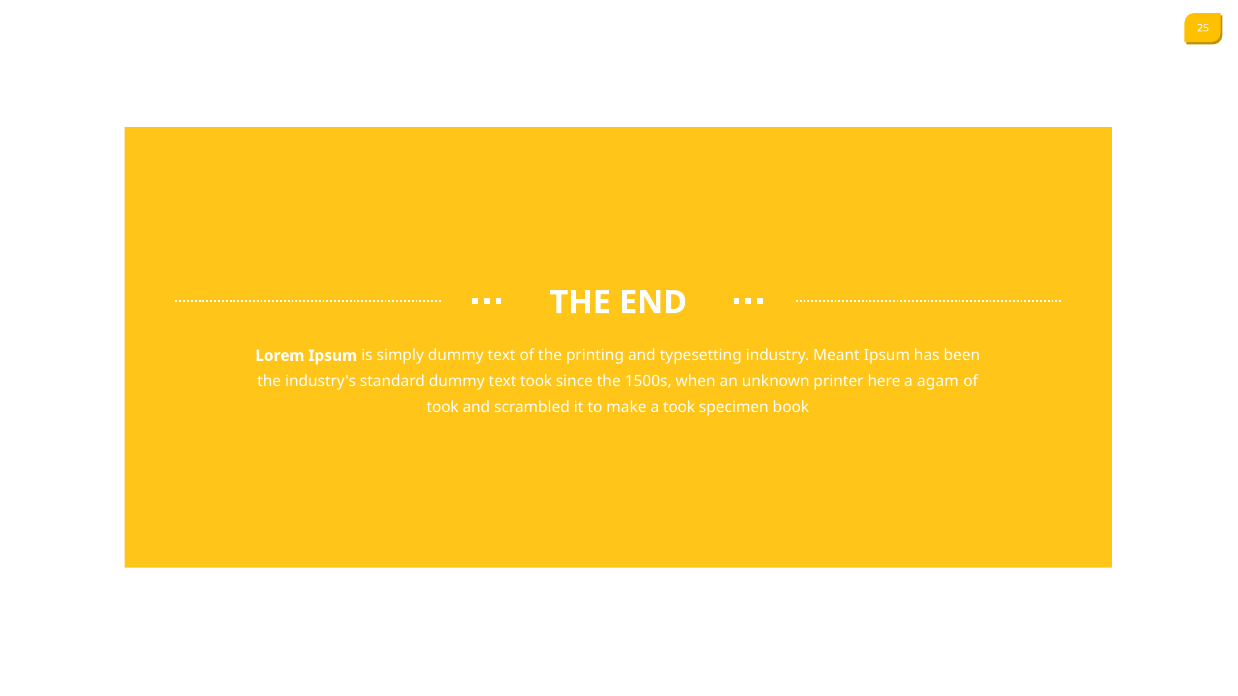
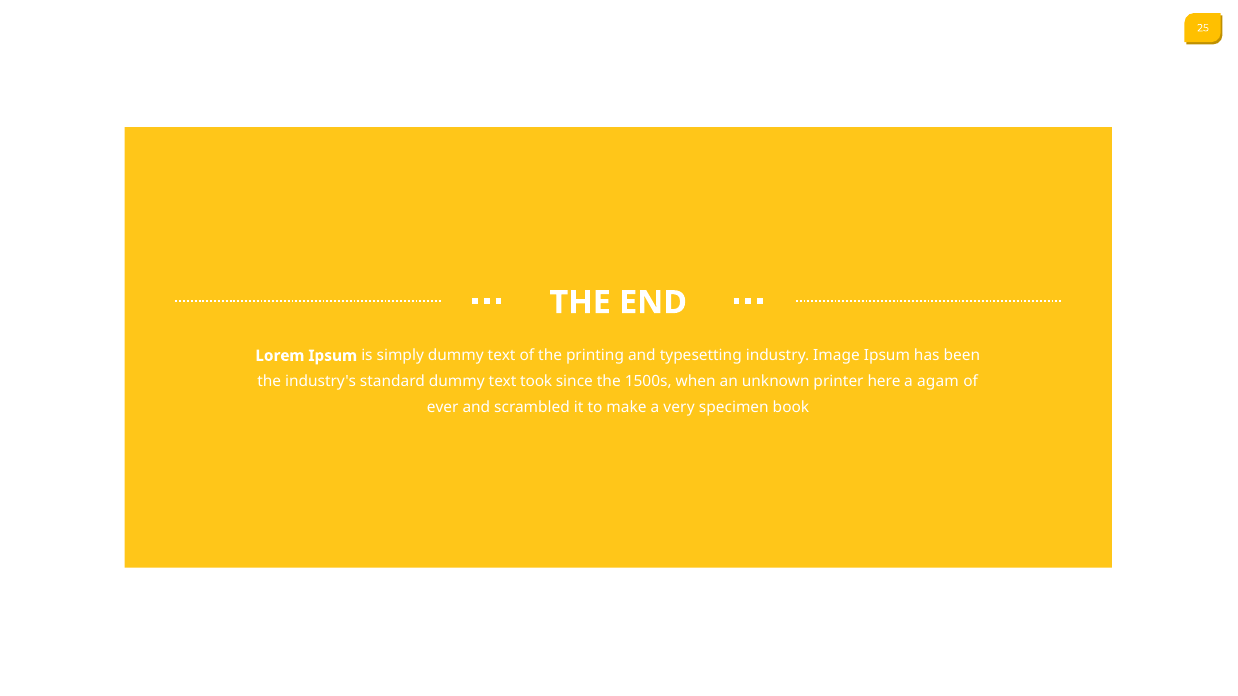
Meant: Meant -> Image
took at (443, 407): took -> ever
a took: took -> very
